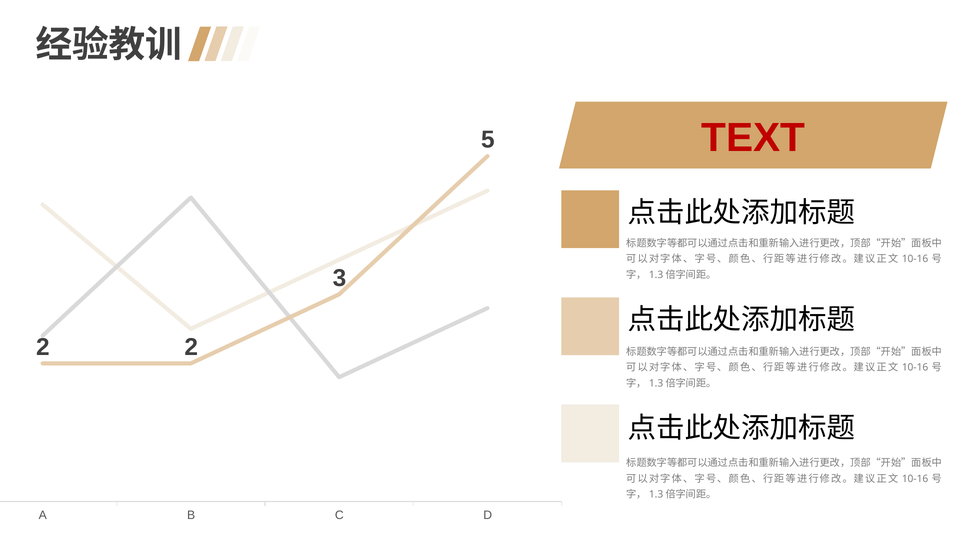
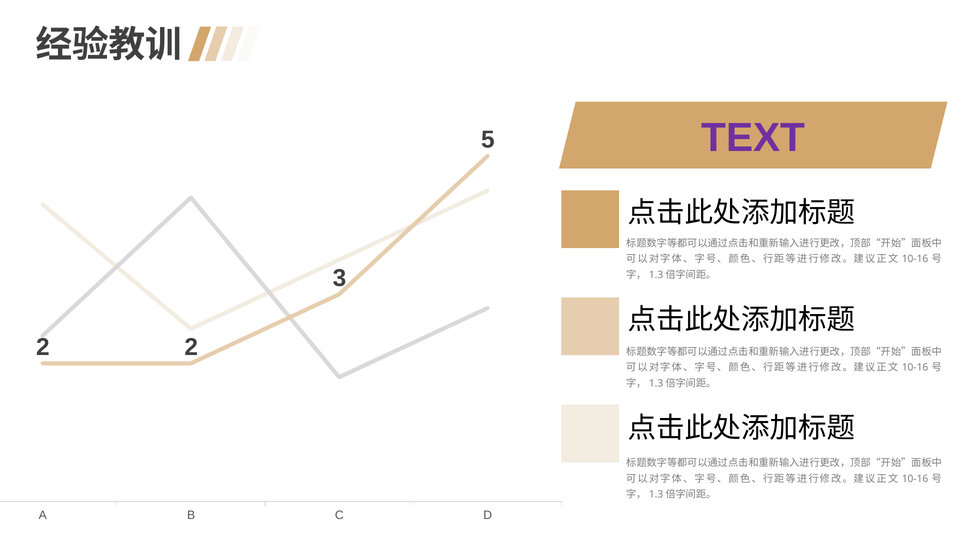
TEXT colour: red -> purple
